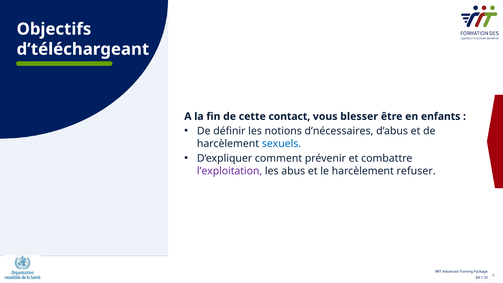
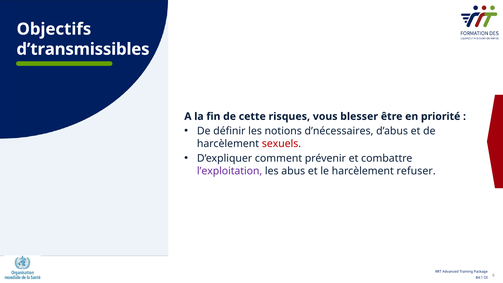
d’téléchargeant: d’téléchargeant -> d’transmissibles
contact: contact -> risques
enfants: enfants -> priorité
sexuels colour: blue -> red
